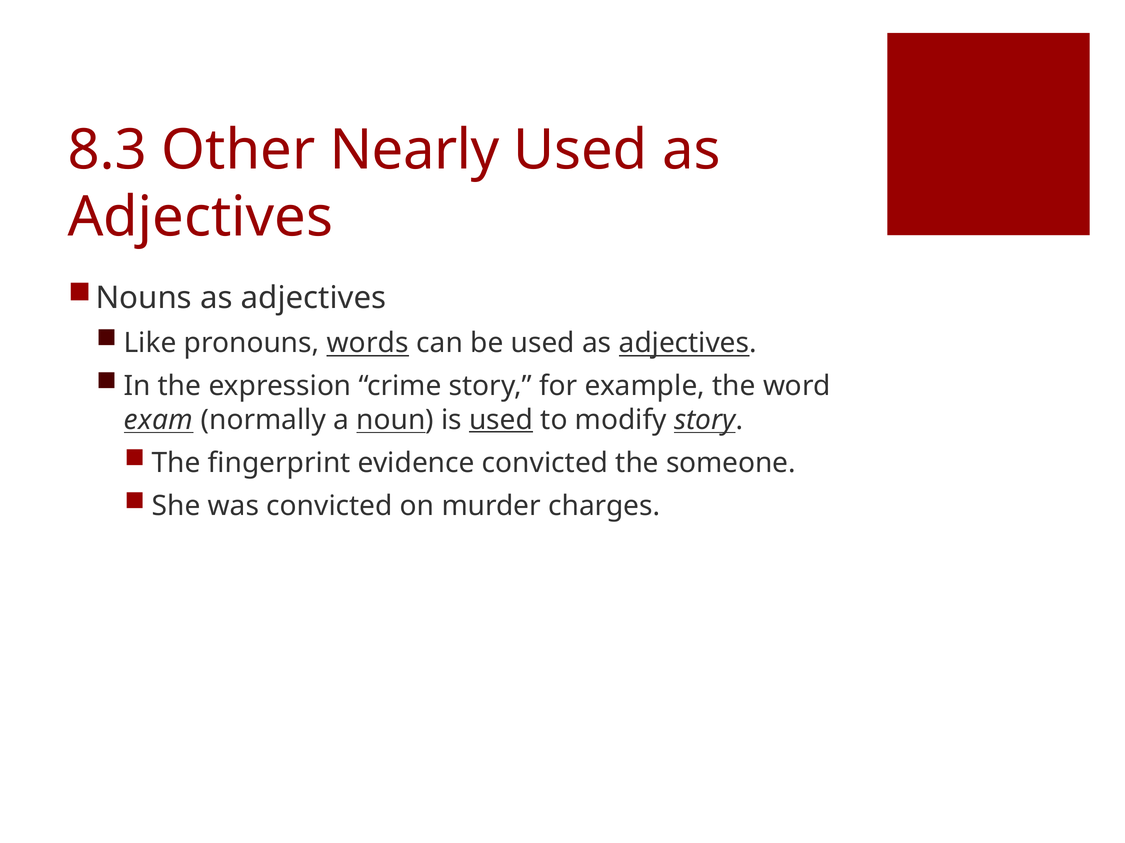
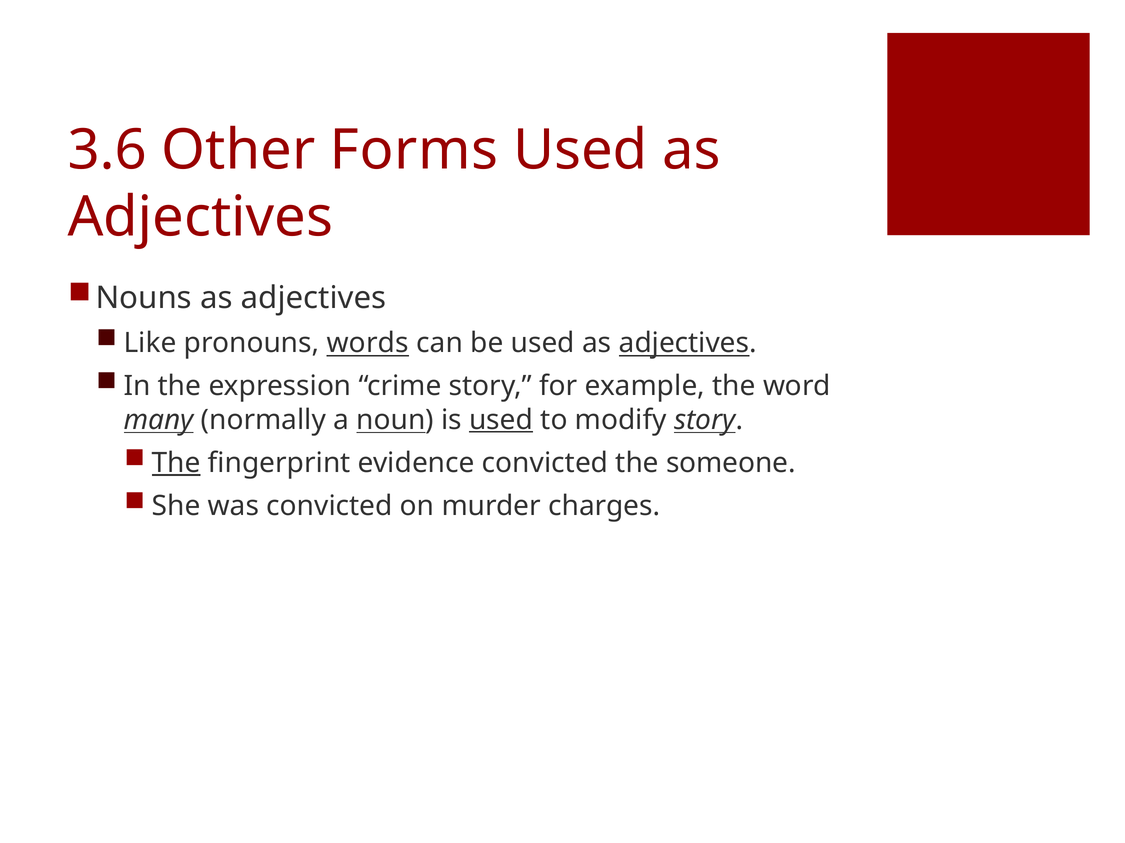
8.3: 8.3 -> 3.6
Nearly: Nearly -> Forms
exam: exam -> many
The at (176, 463) underline: none -> present
